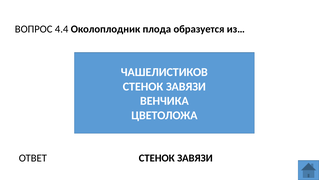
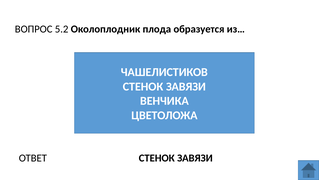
4.4: 4.4 -> 5.2
